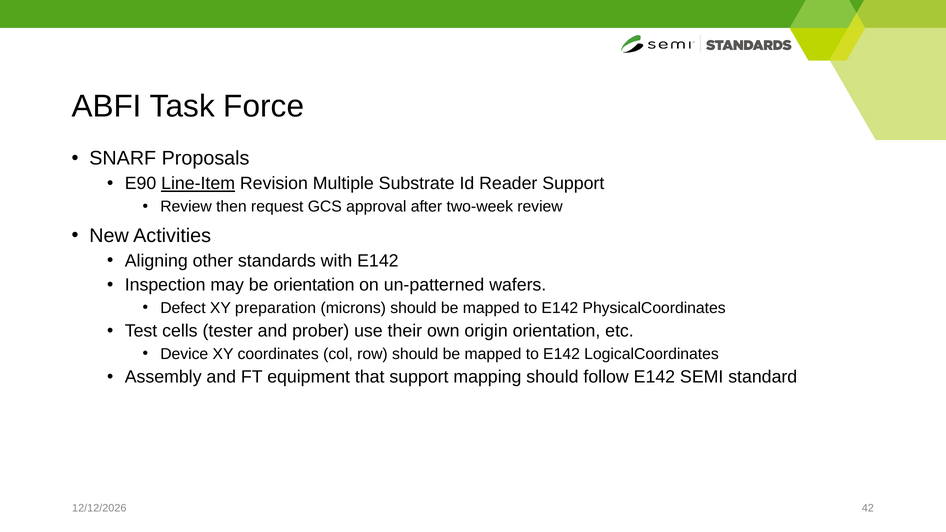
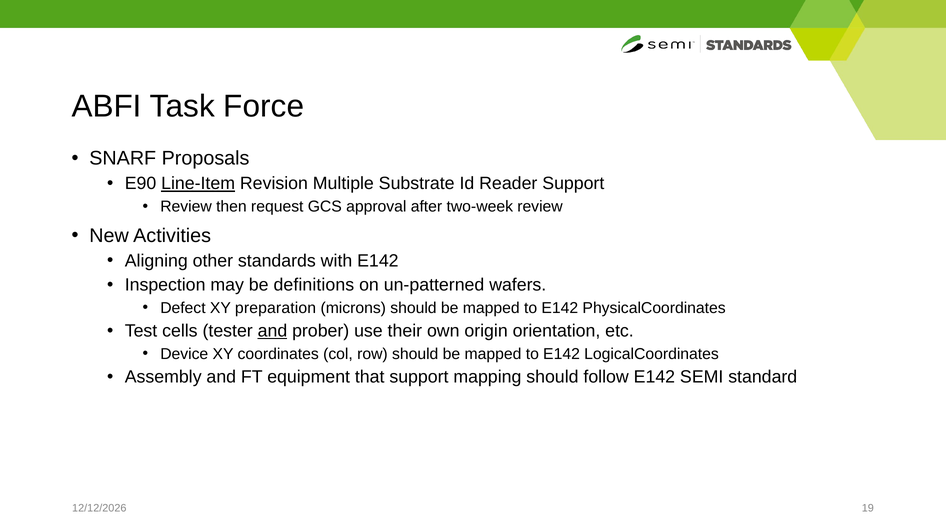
be orientation: orientation -> definitions
and at (272, 331) underline: none -> present
42: 42 -> 19
